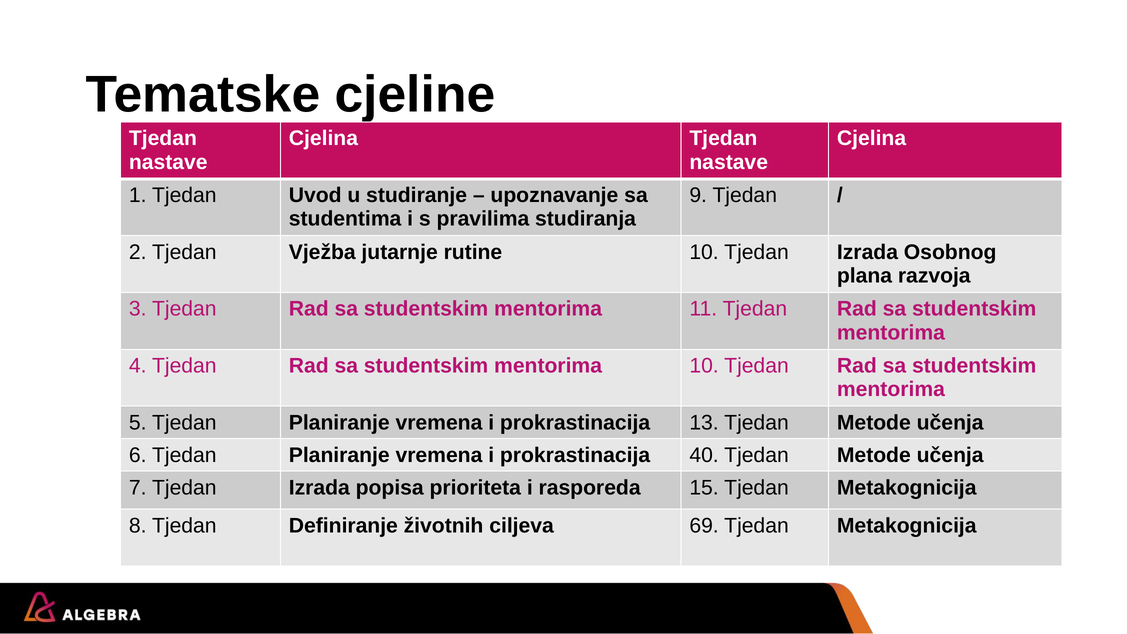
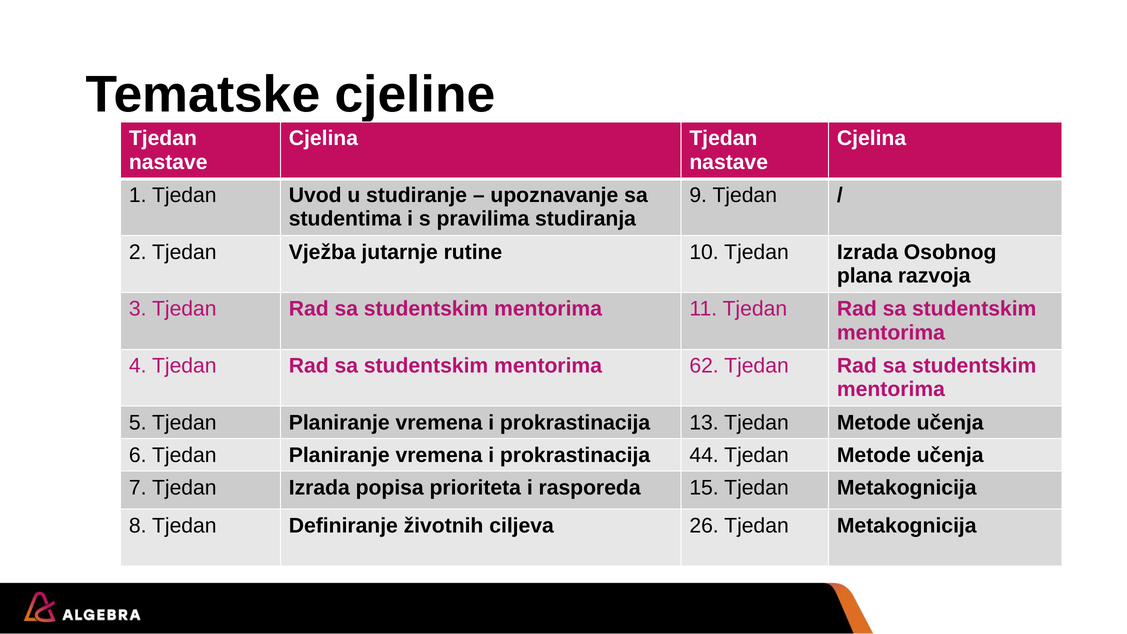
mentorima 10: 10 -> 62
40: 40 -> 44
69: 69 -> 26
